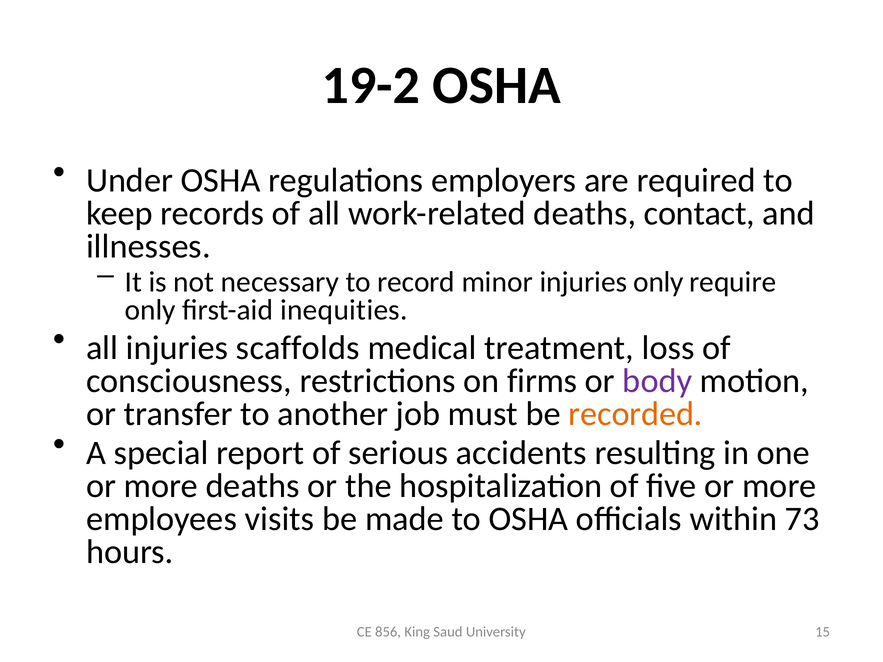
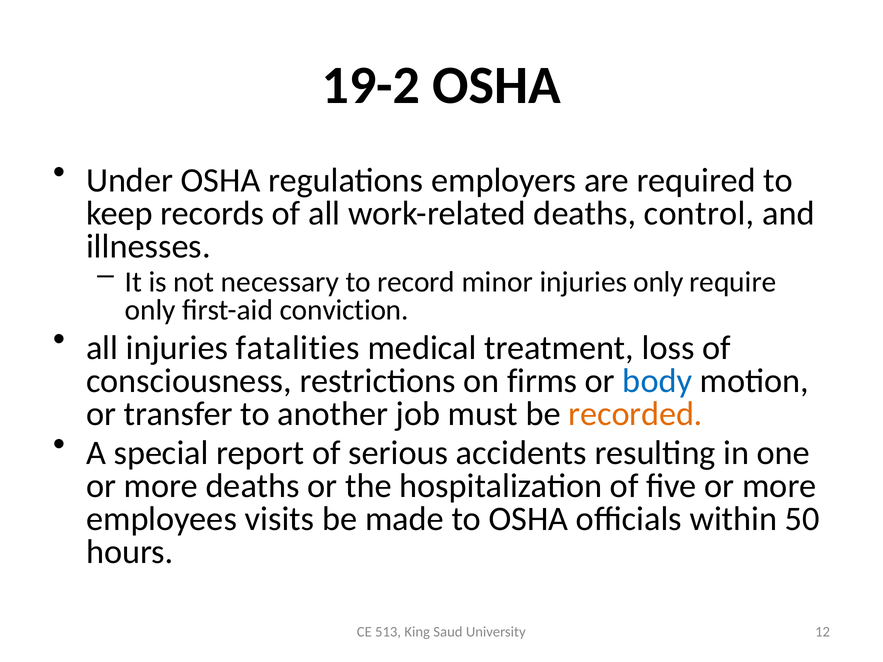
contact: contact -> control
inequities: inequities -> conviction
scaffolds: scaffolds -> fatalities
body colour: purple -> blue
73: 73 -> 50
856: 856 -> 513
15: 15 -> 12
